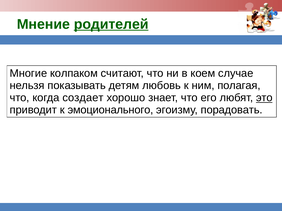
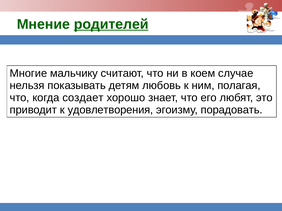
колпаком: колпаком -> мальчику
это underline: present -> none
эмоционального: эмоционального -> удовлетворения
